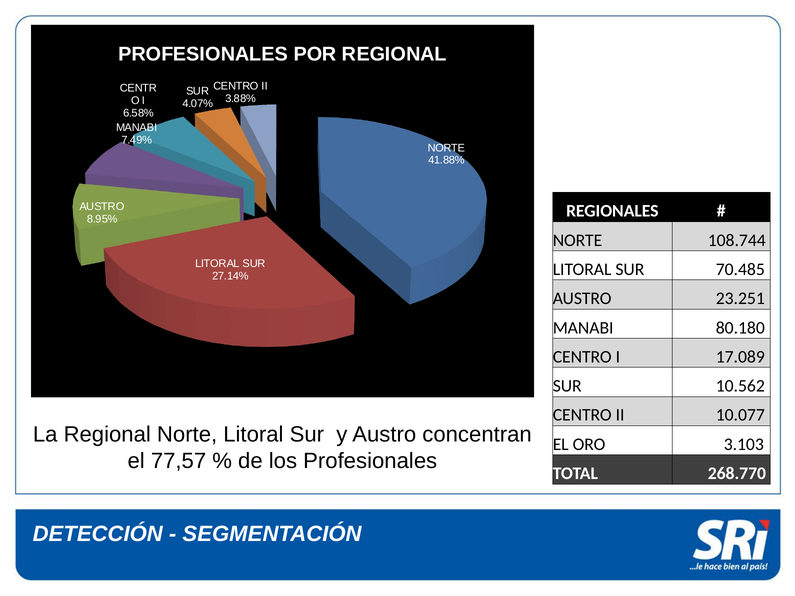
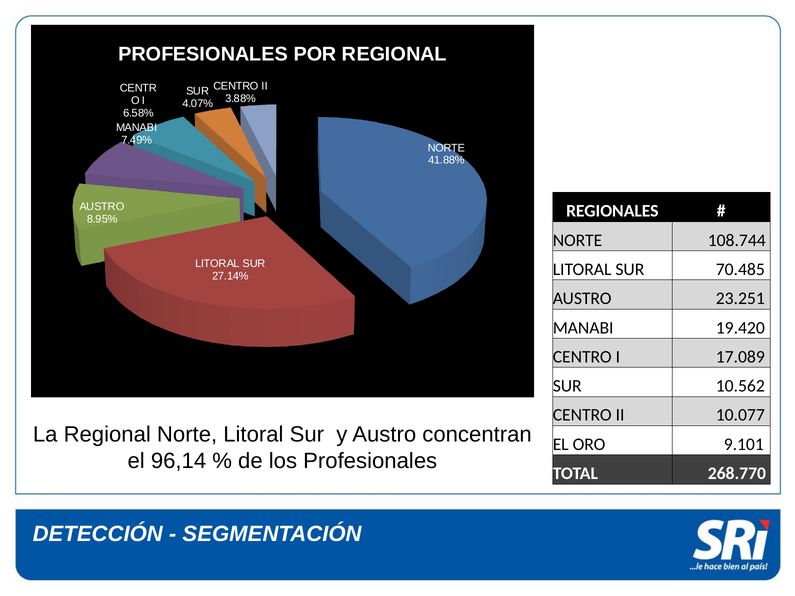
80.180: 80.180 -> 19.420
3.103: 3.103 -> 9.101
77,57: 77,57 -> 96,14
